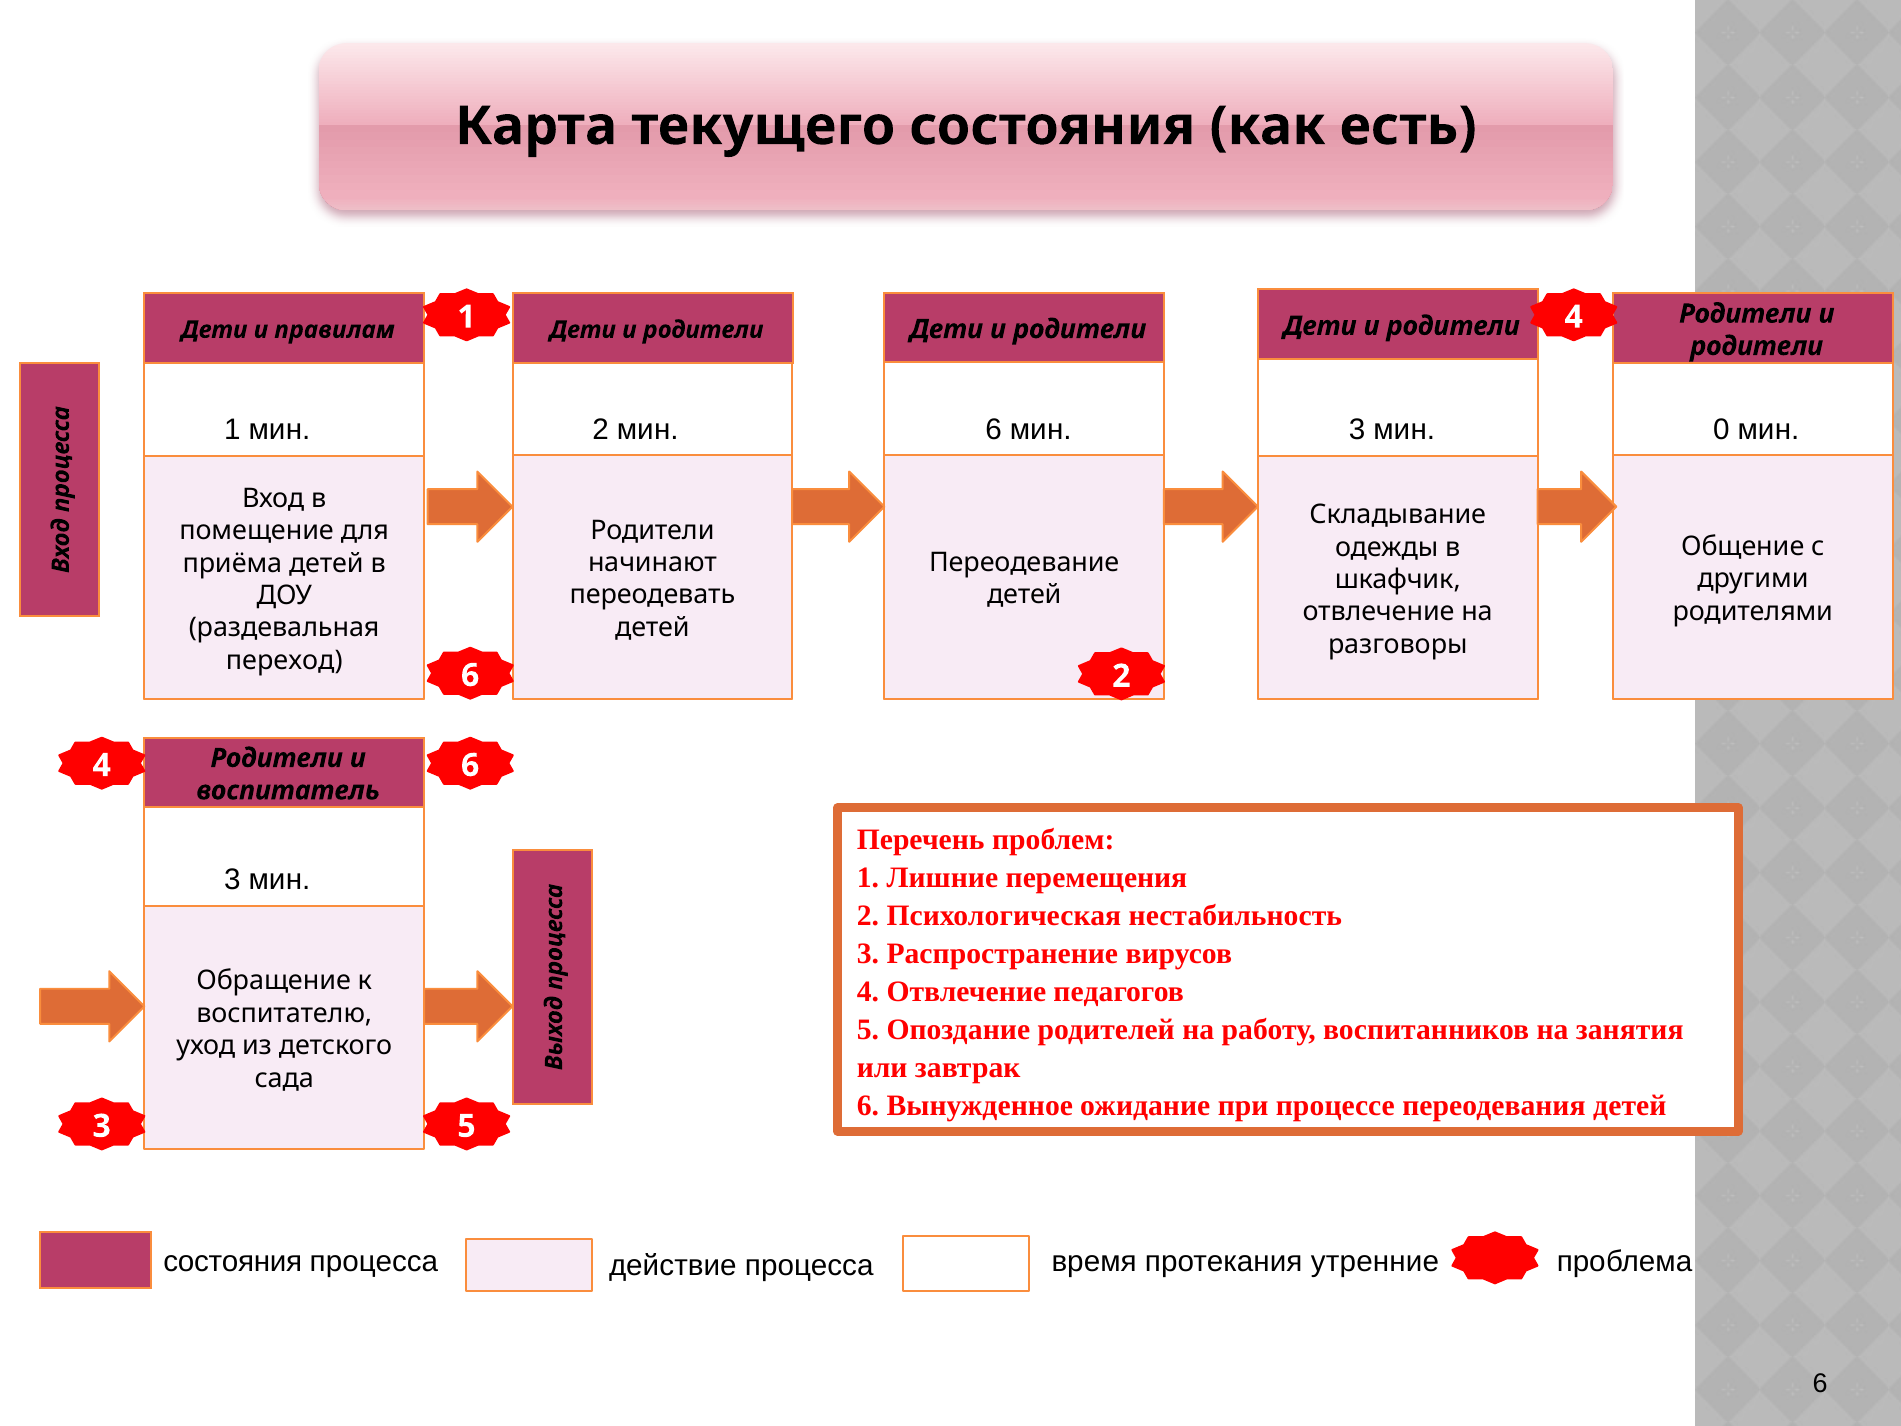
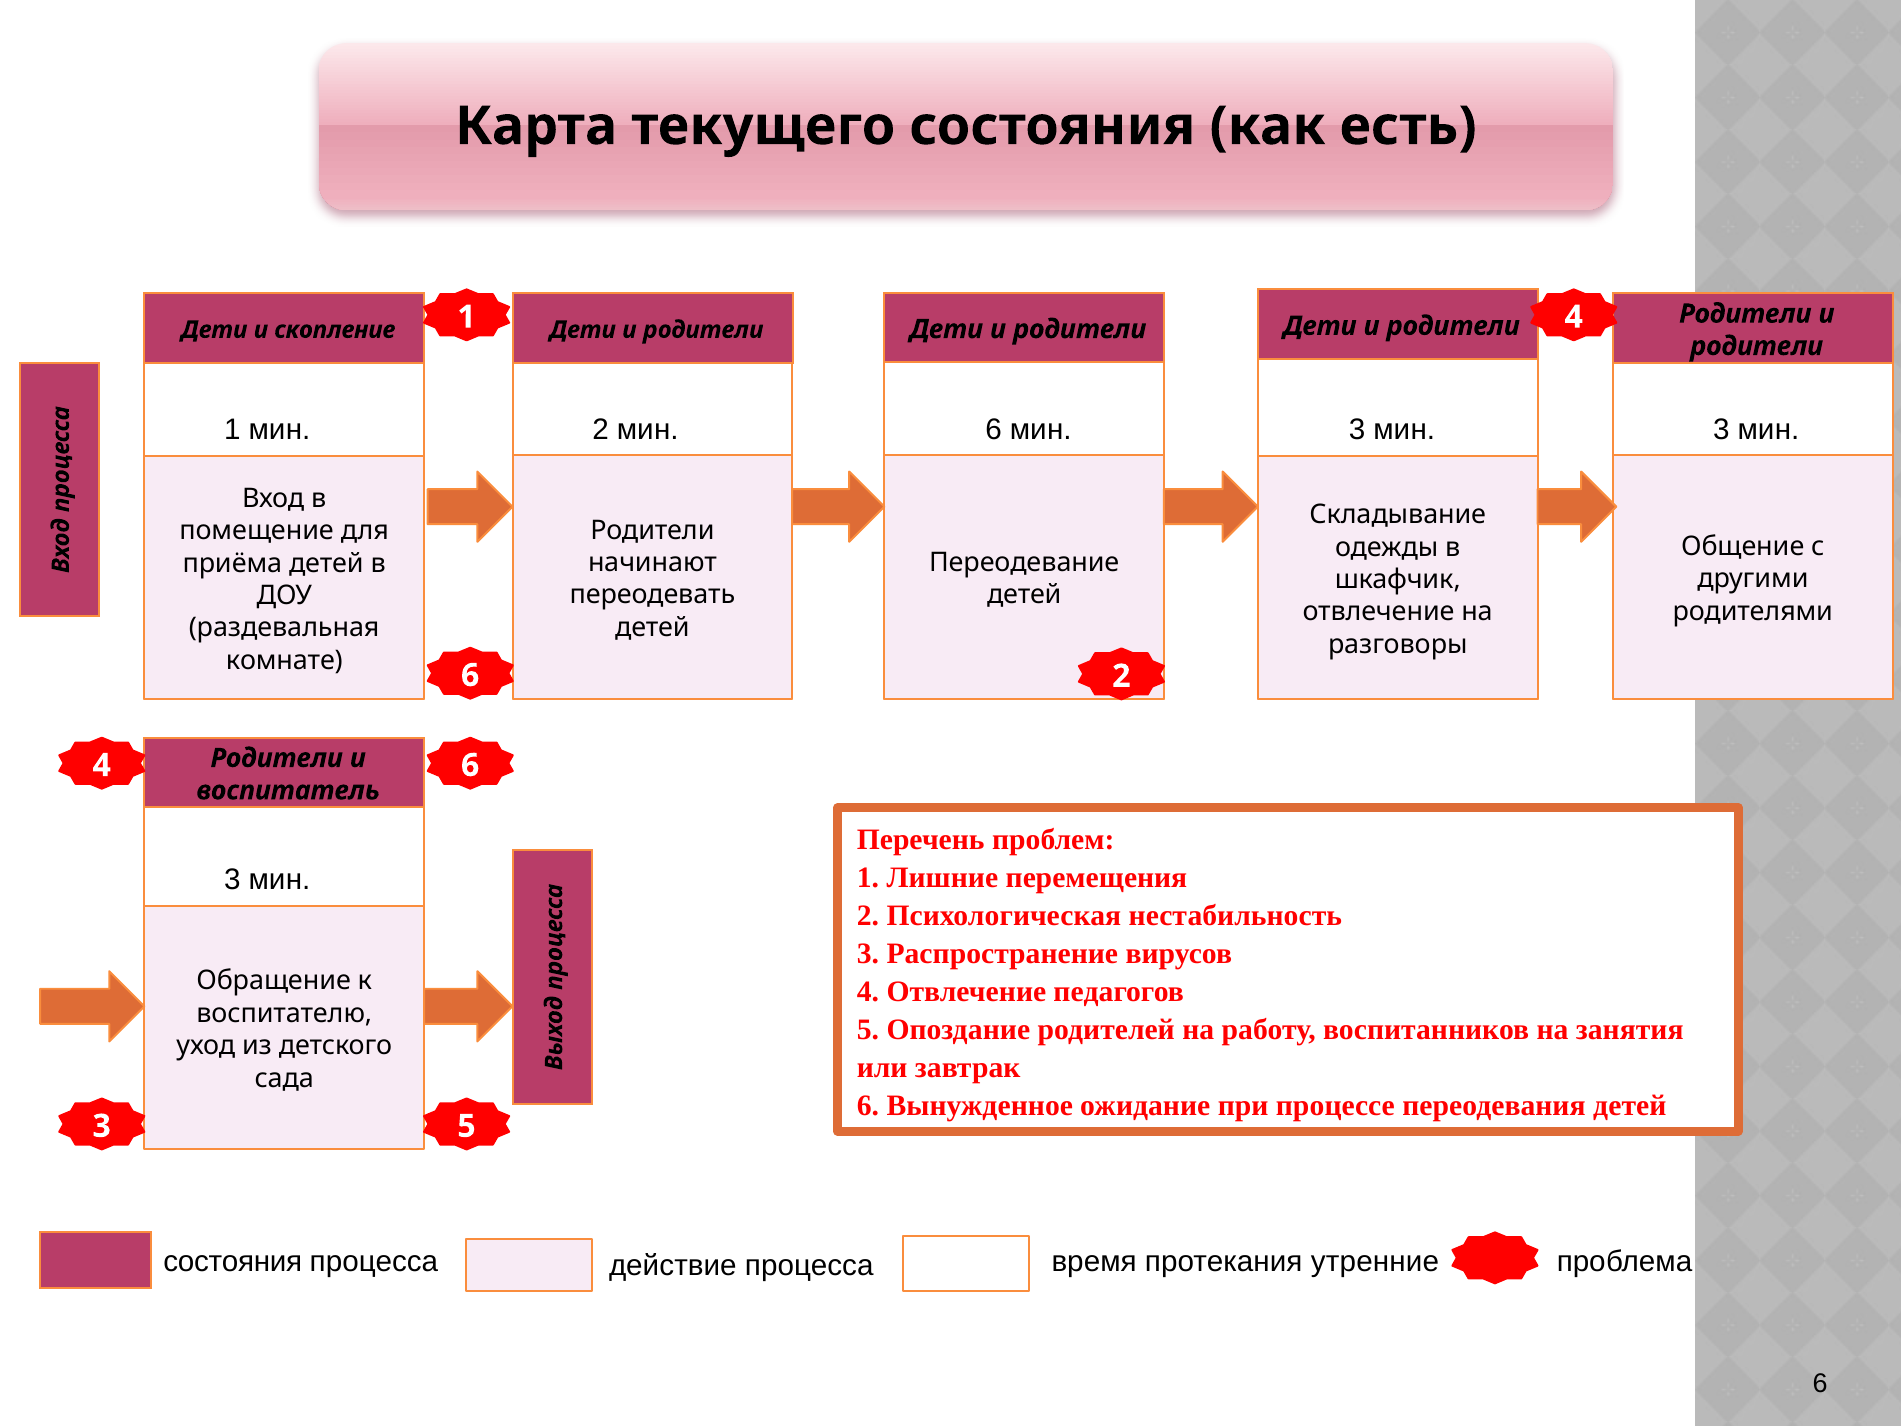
правилам: правилам -> скопление
0 at (1721, 429): 0 -> 3
переход: переход -> комнате
